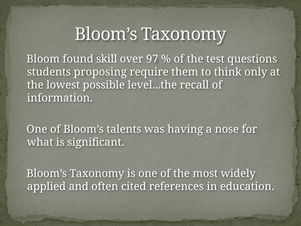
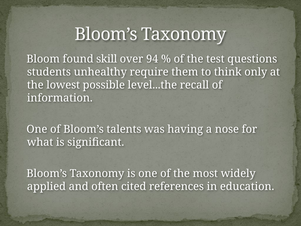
97: 97 -> 94
proposing: proposing -> unhealthy
